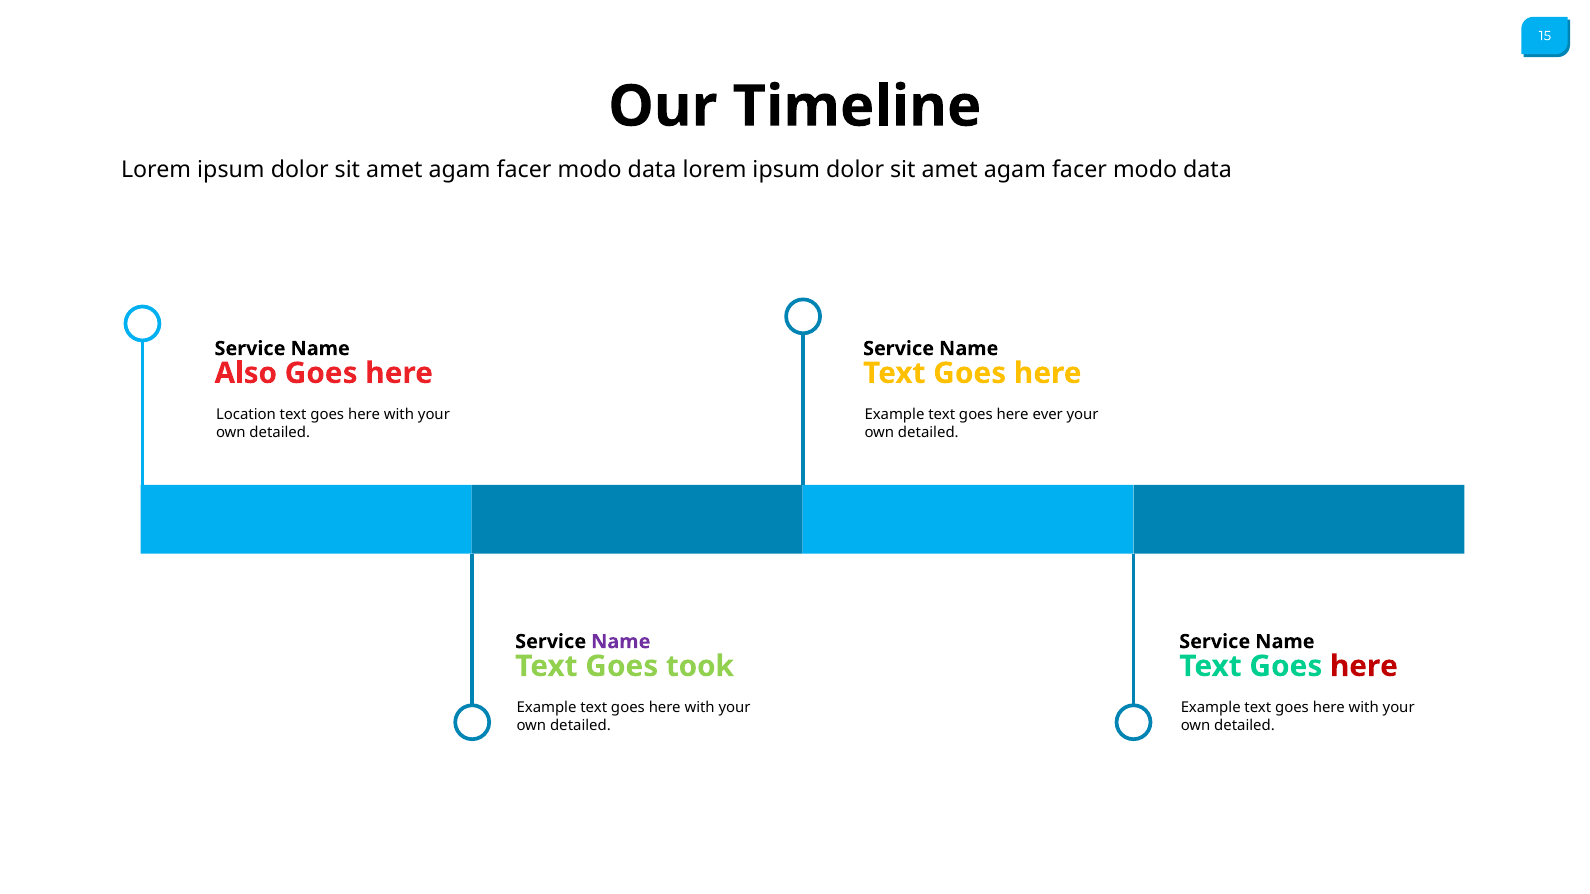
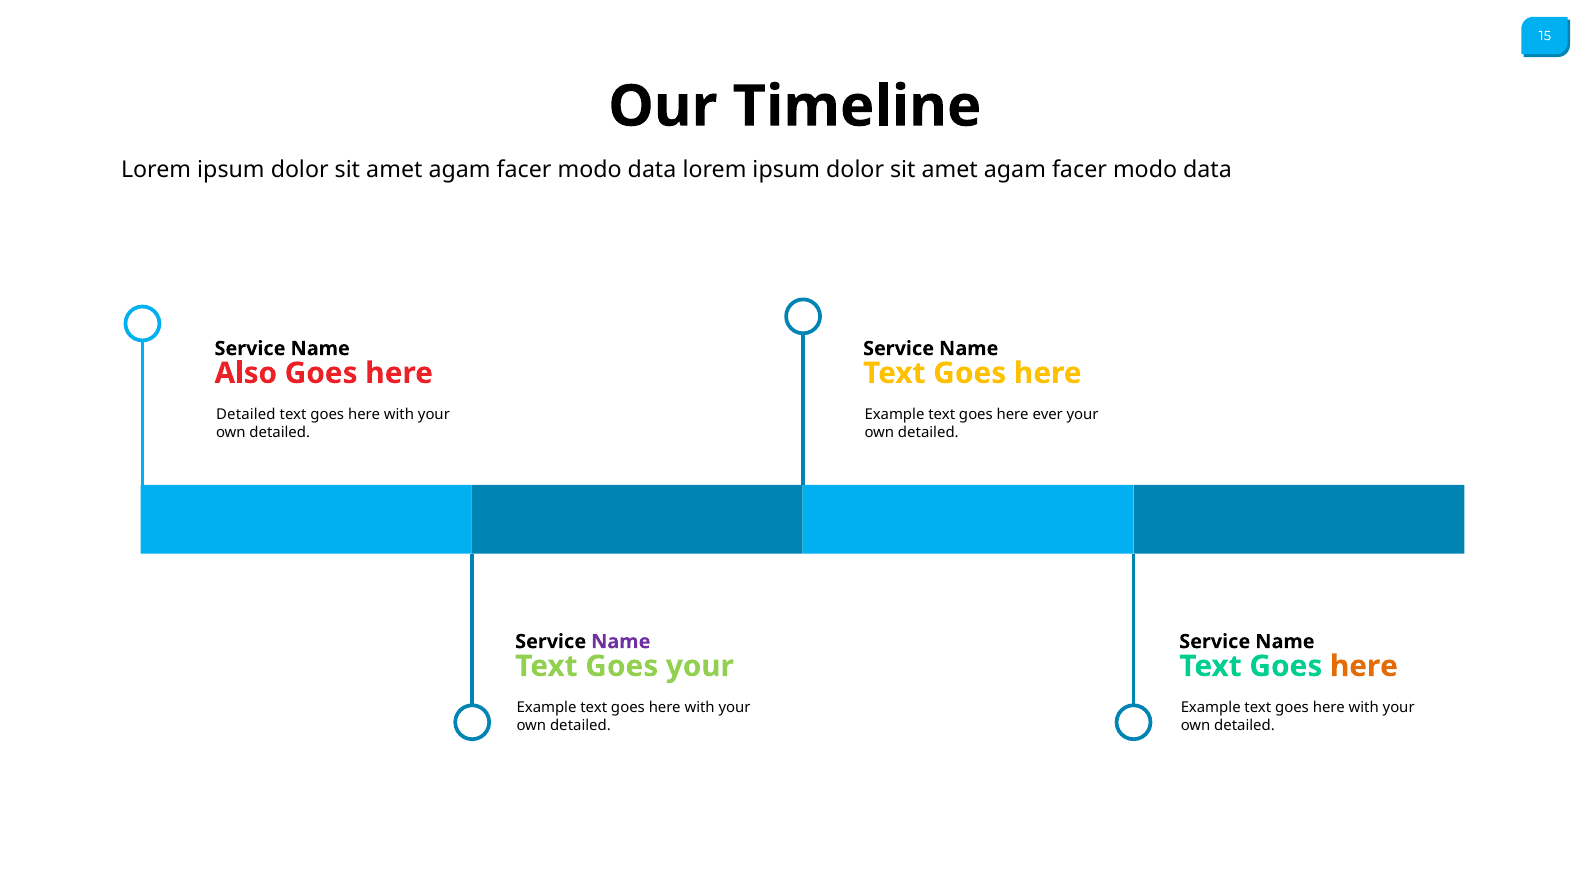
Location at (246, 414): Location -> Detailed
Goes took: took -> your
here at (1364, 666) colour: red -> orange
